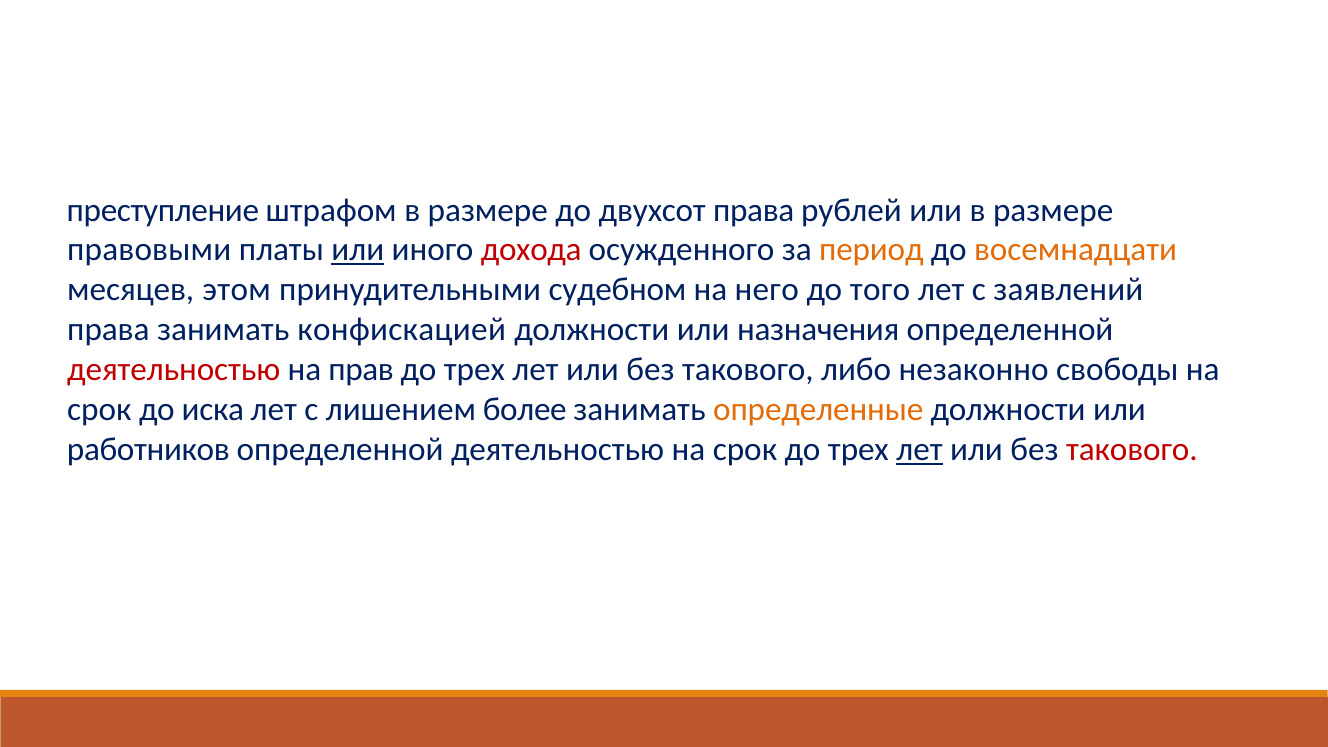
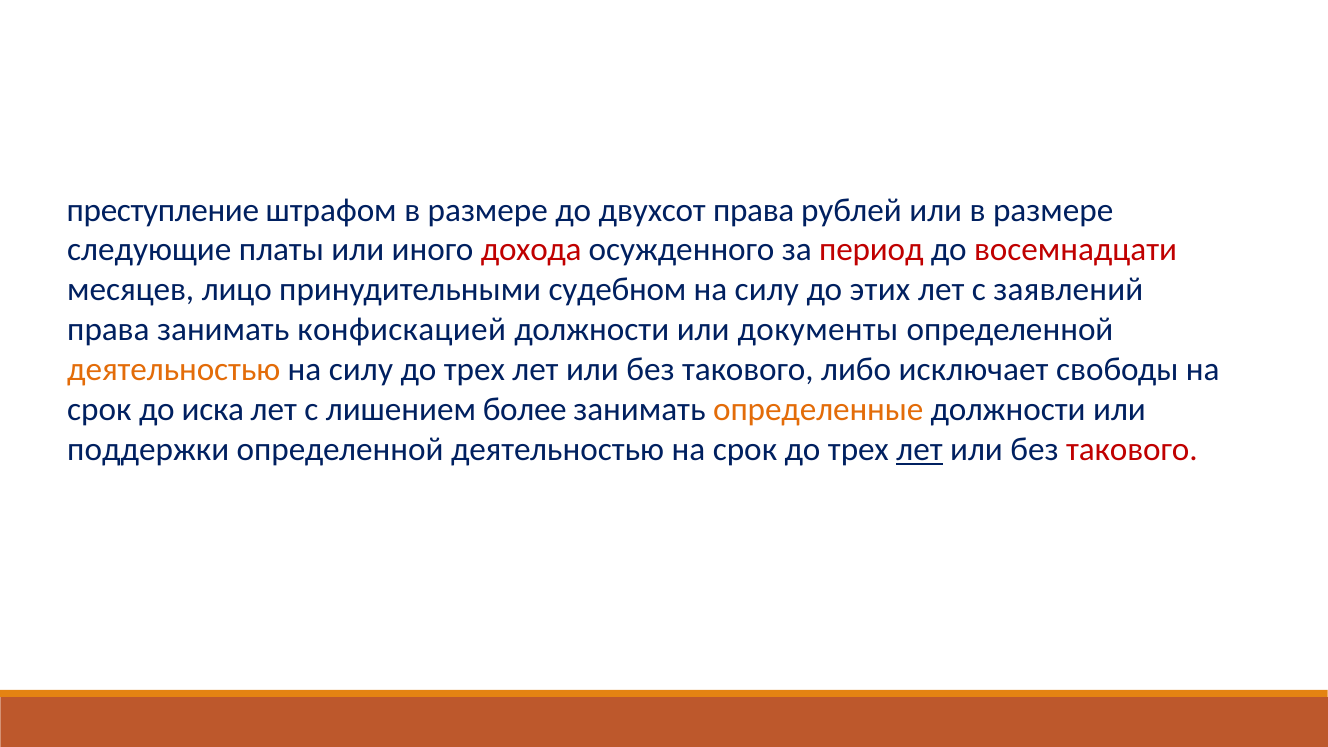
правовыми: правовыми -> следующие
или at (358, 250) underline: present -> none
период colour: orange -> red
восемнадцати colour: orange -> red
этом: этом -> лицо
него at (767, 290): него -> силу
того: того -> этих
назначения: назначения -> документы
деятельностью at (174, 370) colour: red -> orange
прав at (361, 370): прав -> силу
незаконно: незаконно -> исключает
работников: работников -> поддержки
